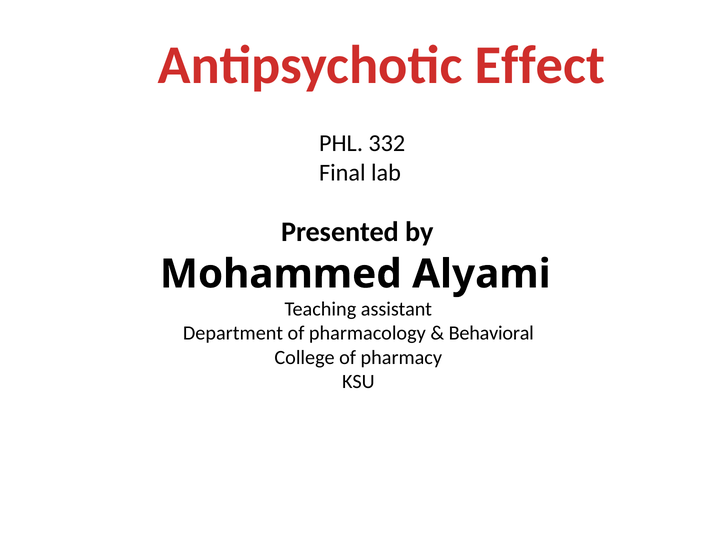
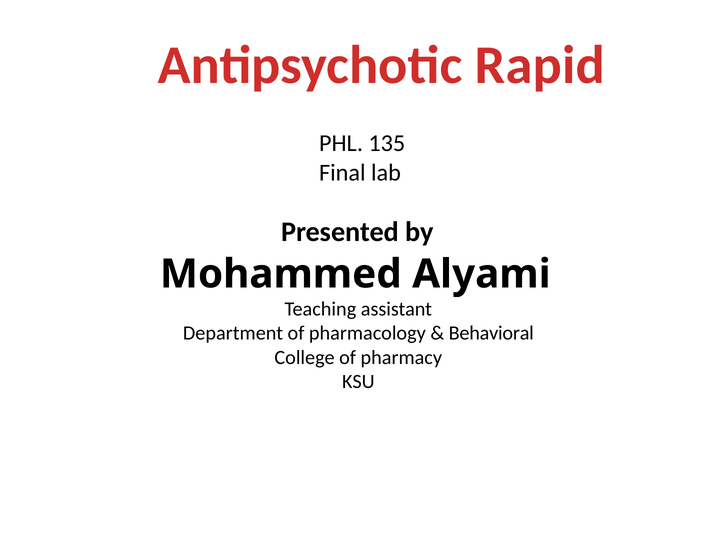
Effect: Effect -> Rapid
332: 332 -> 135
